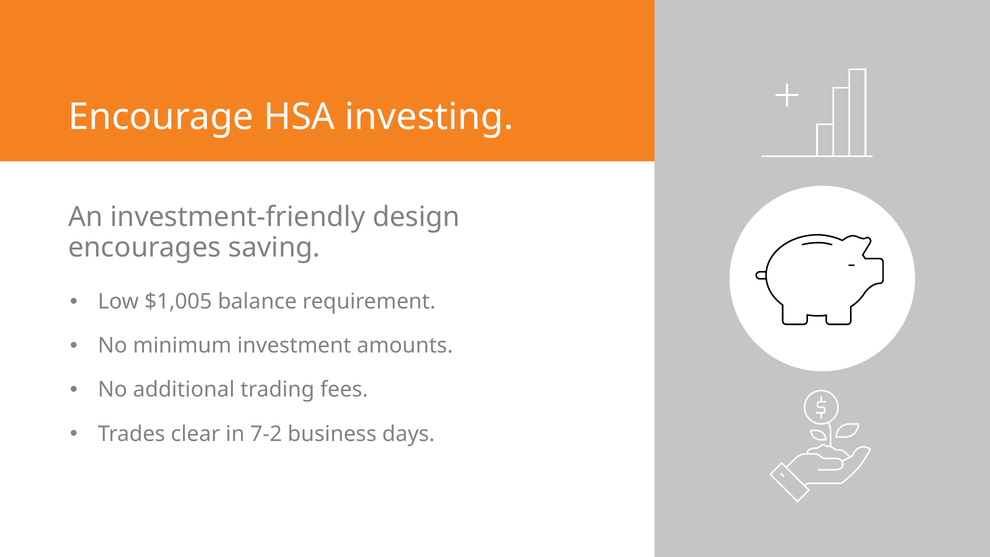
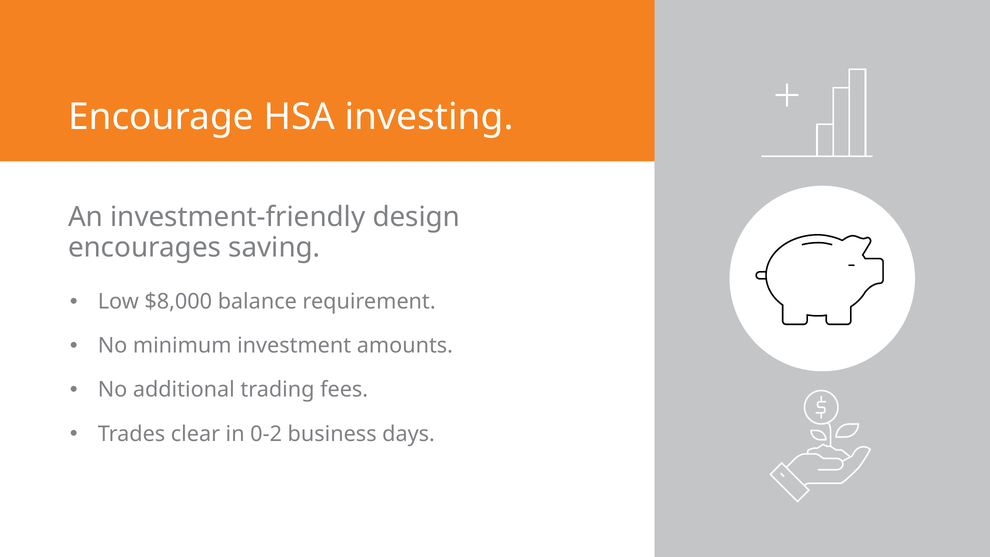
$1,005: $1,005 -> $8,000
7-2: 7-2 -> 0-2
